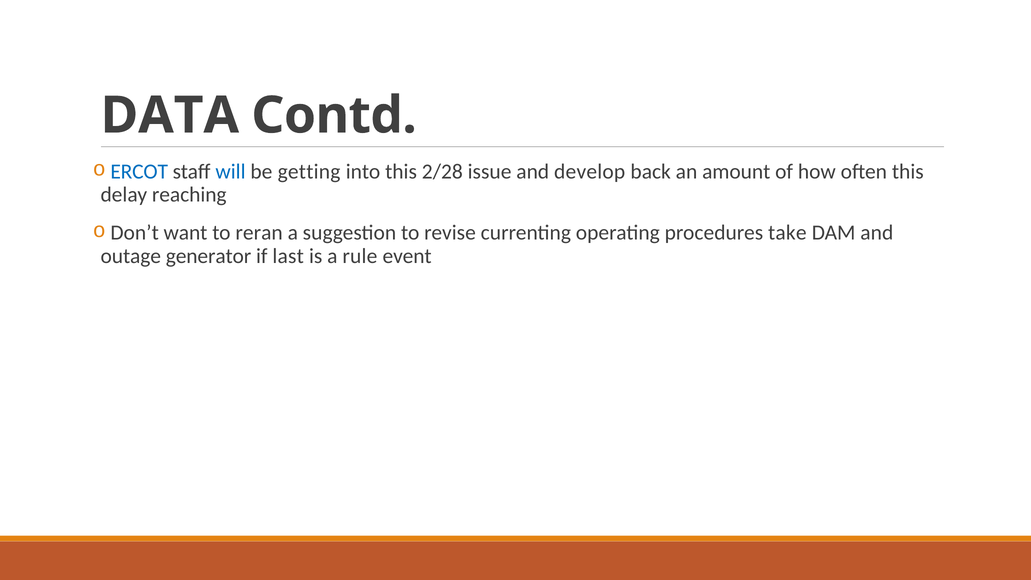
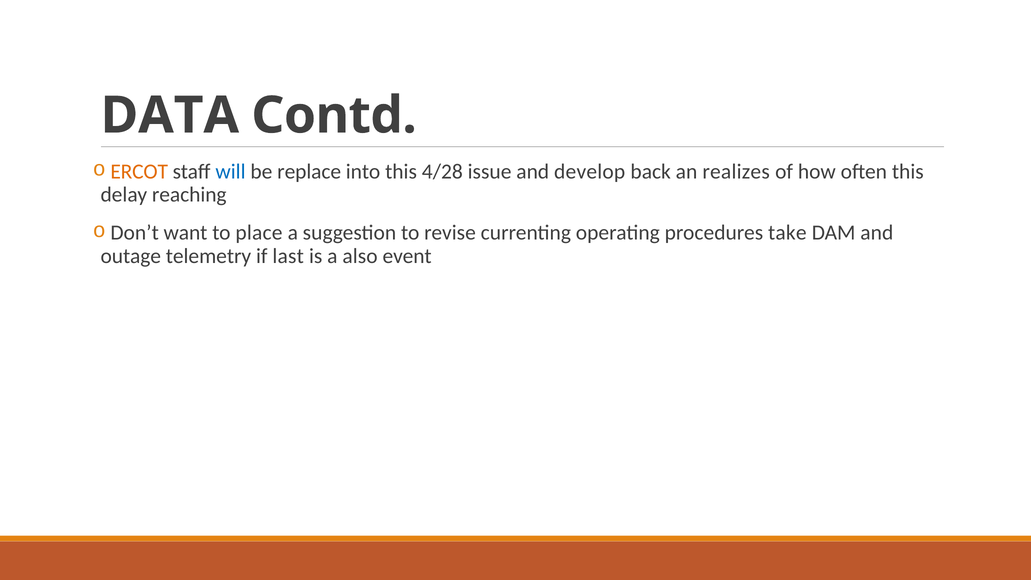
ERCOT colour: blue -> orange
getting: getting -> replace
2/28: 2/28 -> 4/28
amount: amount -> realizes
reran: reran -> place
generator: generator -> telemetry
rule: rule -> also
